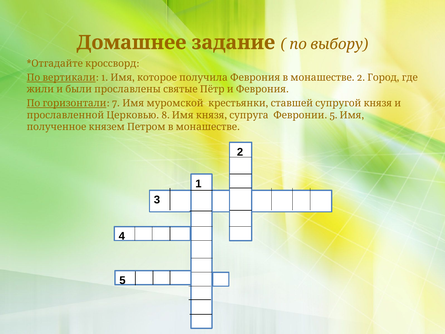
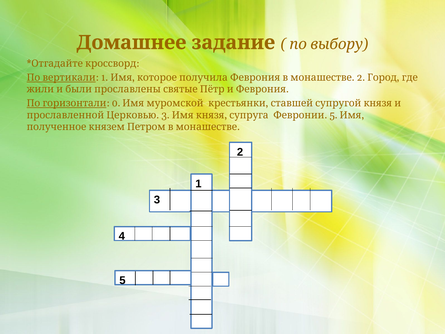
7: 7 -> 0
8 at (166, 115): 8 -> 3
